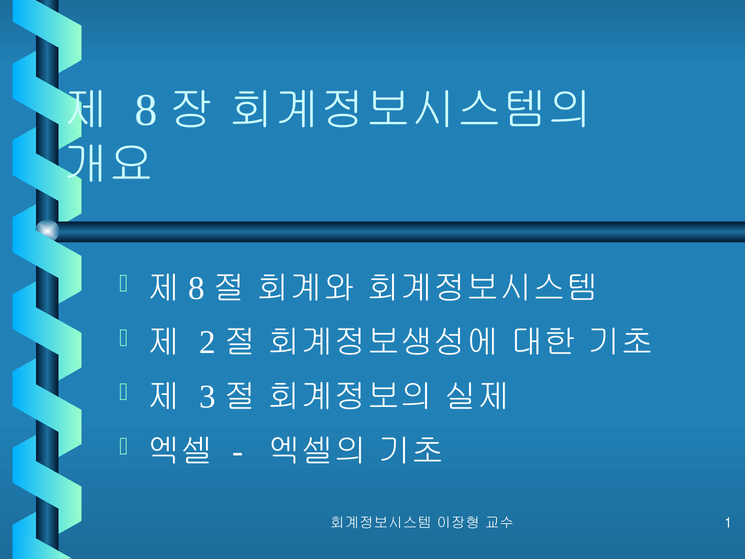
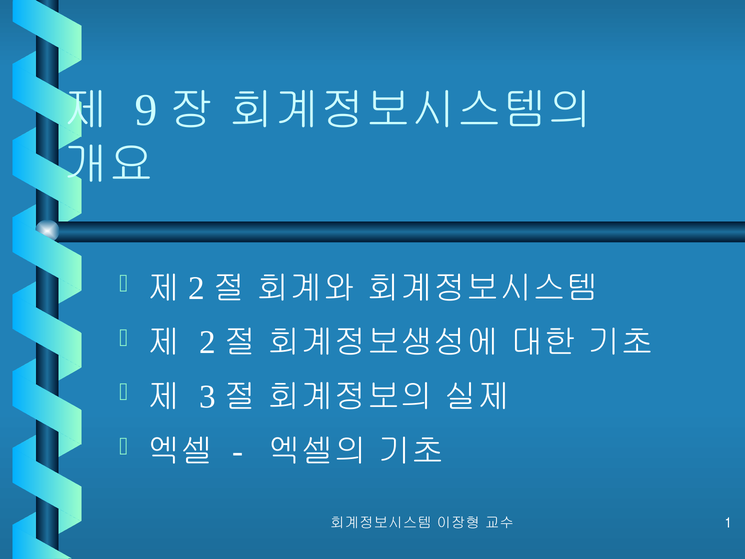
8 at (146, 110): 8 -> 9
8 at (196, 288): 8 -> 2
